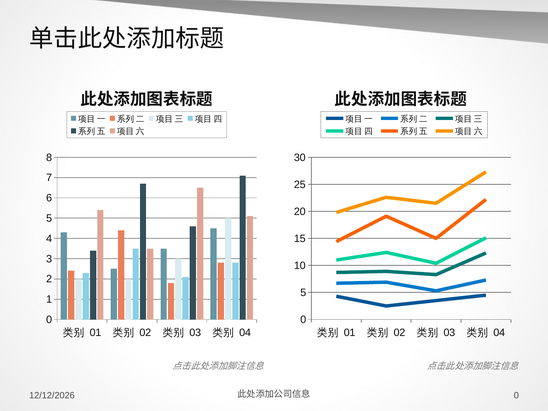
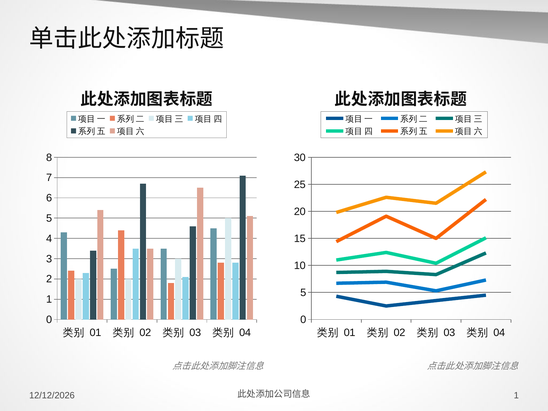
0 at (516, 395): 0 -> 1
